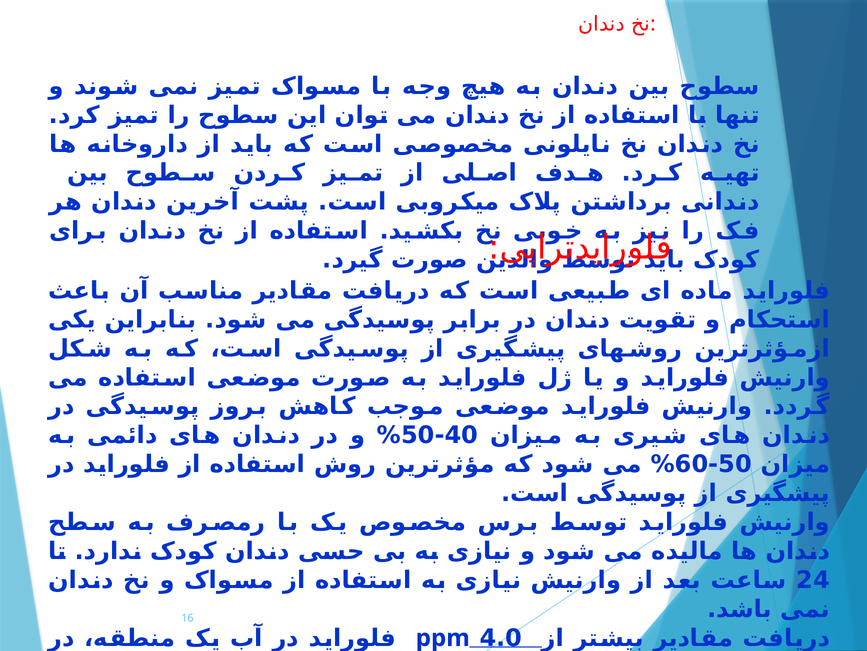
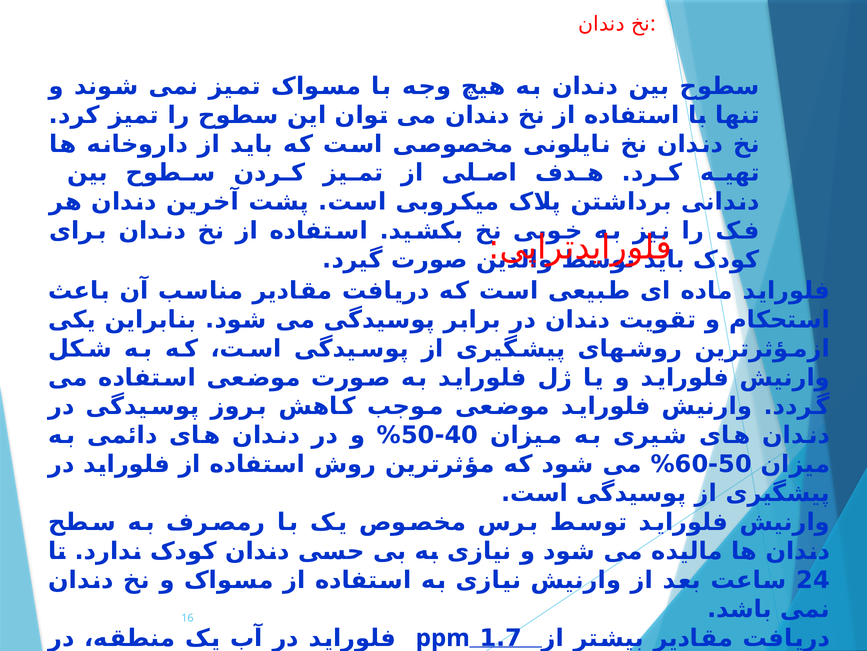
4.0: 4.0 -> 1.7
